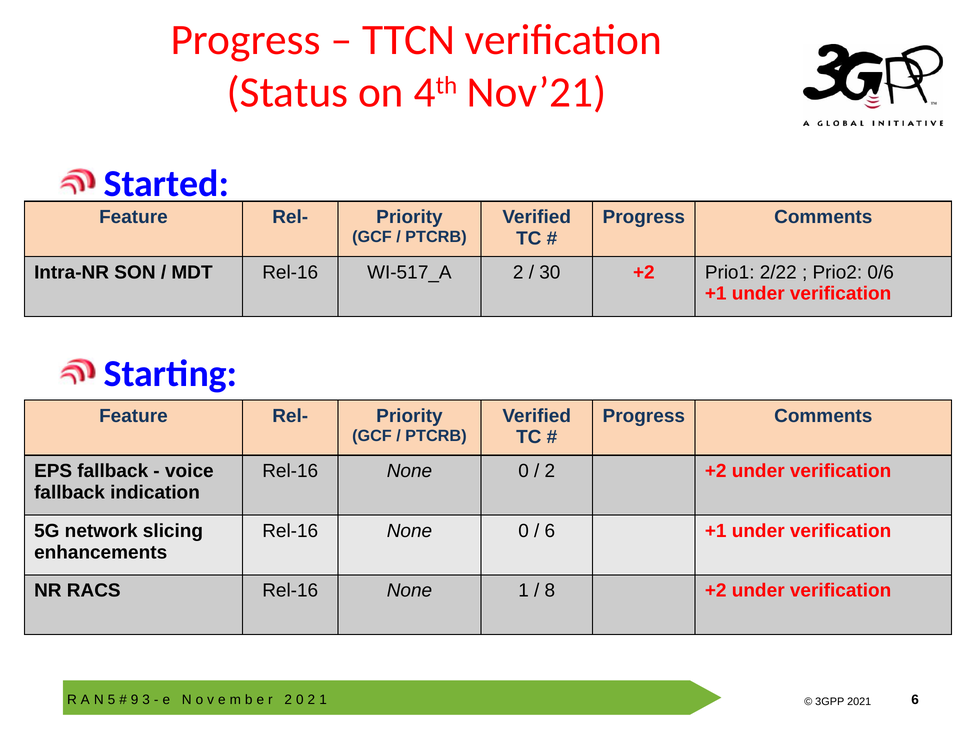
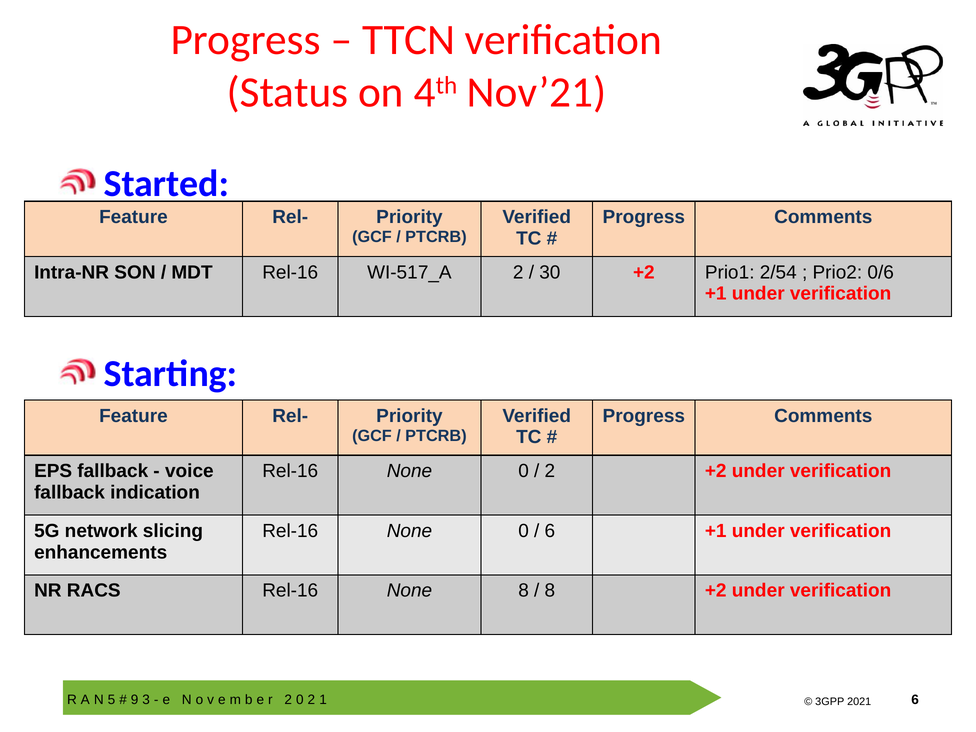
2/22: 2/22 -> 2/54
None 1: 1 -> 8
